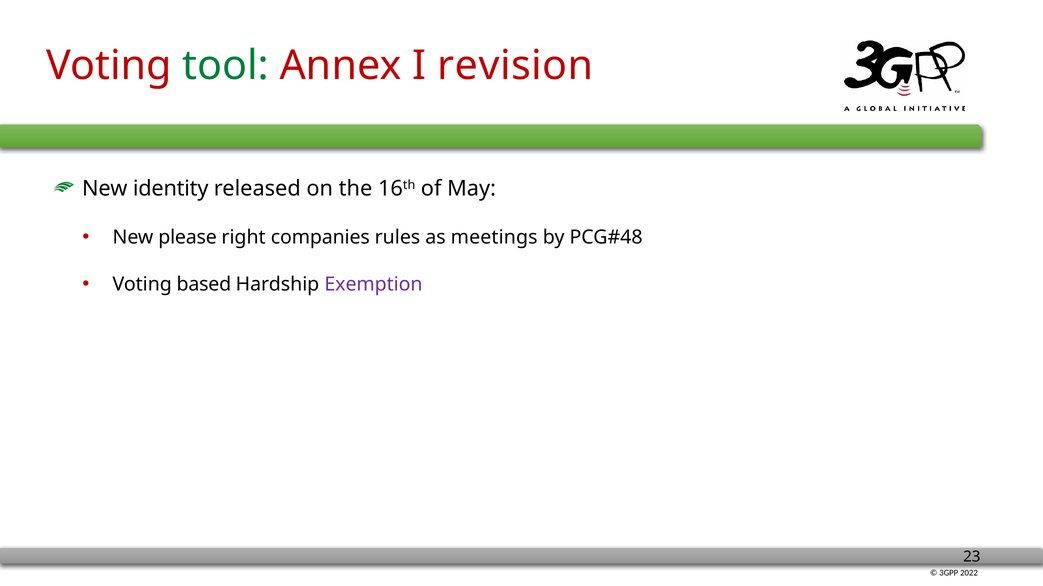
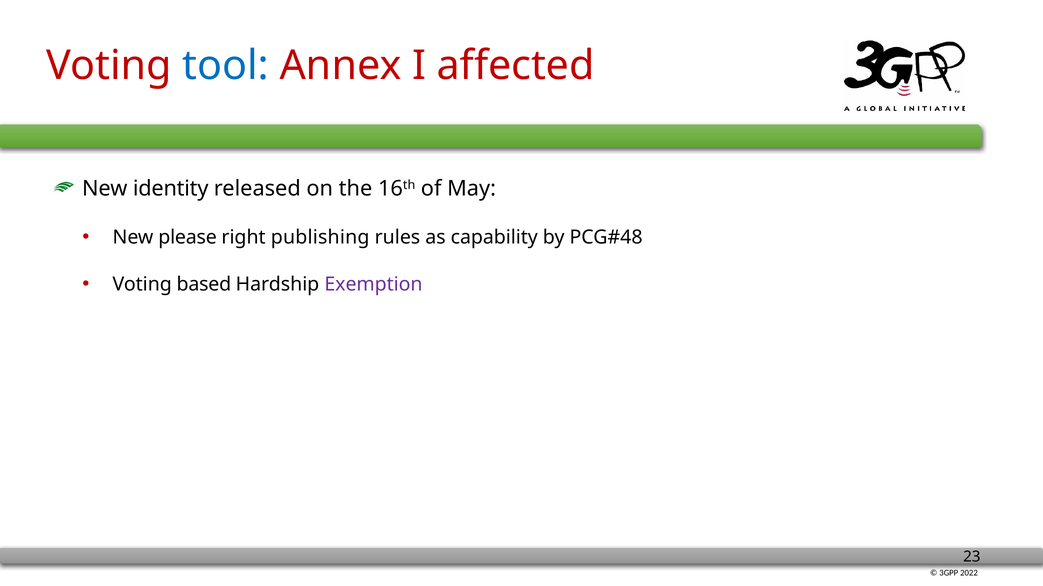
tool colour: green -> blue
revision: revision -> affected
companies: companies -> publishing
meetings: meetings -> capability
